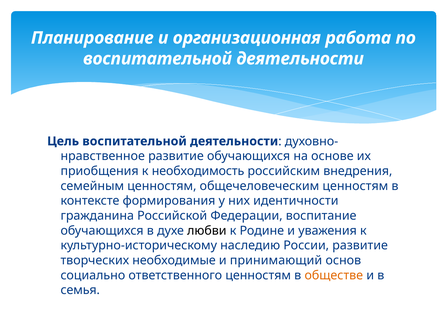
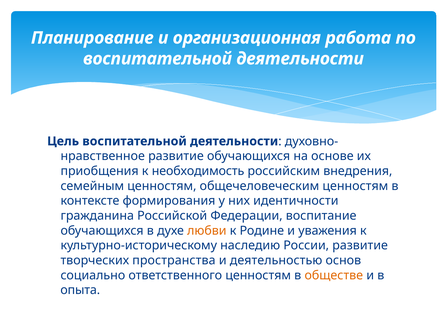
любви colour: black -> orange
необходимые: необходимые -> пространства
принимающий: принимающий -> деятельностью
семья: семья -> опыта
